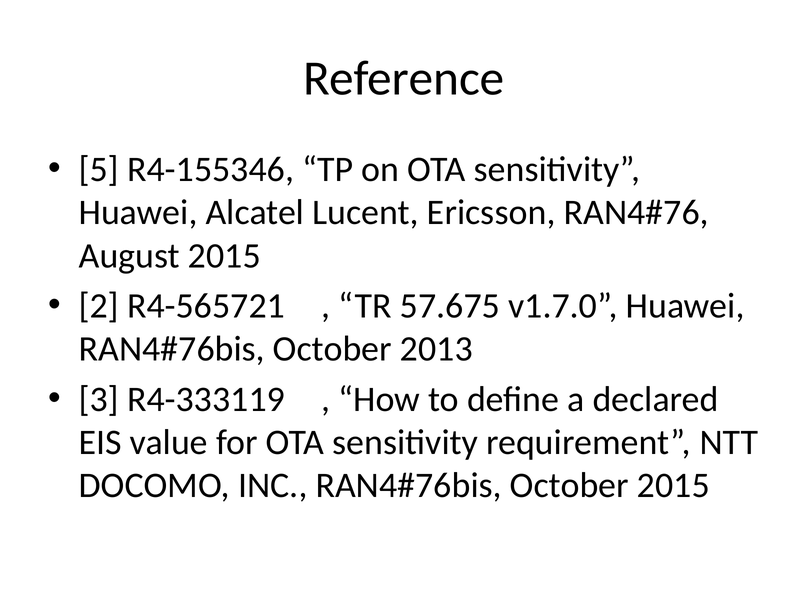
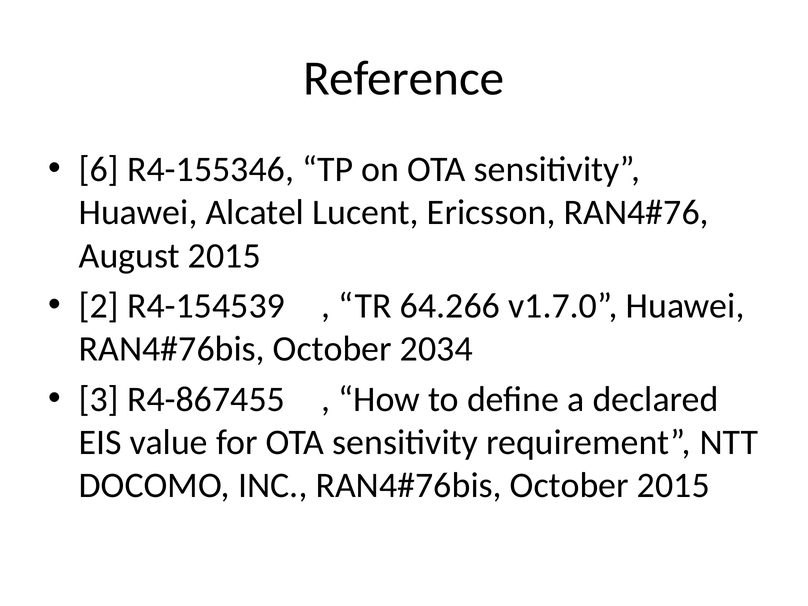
5: 5 -> 6
R4-565721: R4-565721 -> R4-154539
57.675: 57.675 -> 64.266
2013: 2013 -> 2034
R4-333119: R4-333119 -> R4-867455
